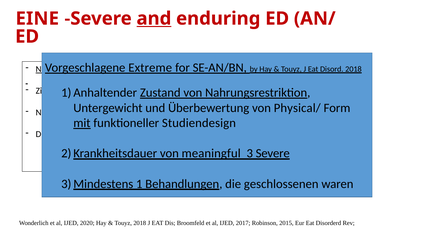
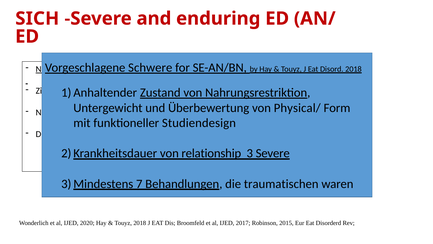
EINE: EINE -> SICH
and underline: present -> none
Extreme: Extreme -> Schwere
mit underline: present -> none
meaningful: meaningful -> relationship
1: 1 -> 7
geschlossenen: geschlossenen -> traumatischen
